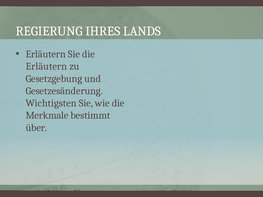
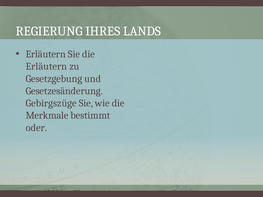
Wichtigsten: Wichtigsten -> Gebirgszüge
über: über -> oder
